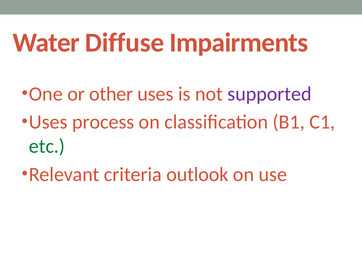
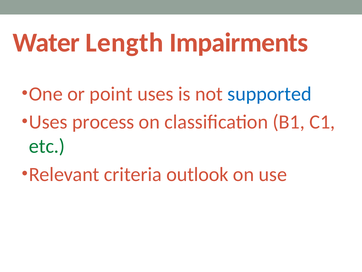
Diffuse: Diffuse -> Length
other: other -> point
supported colour: purple -> blue
